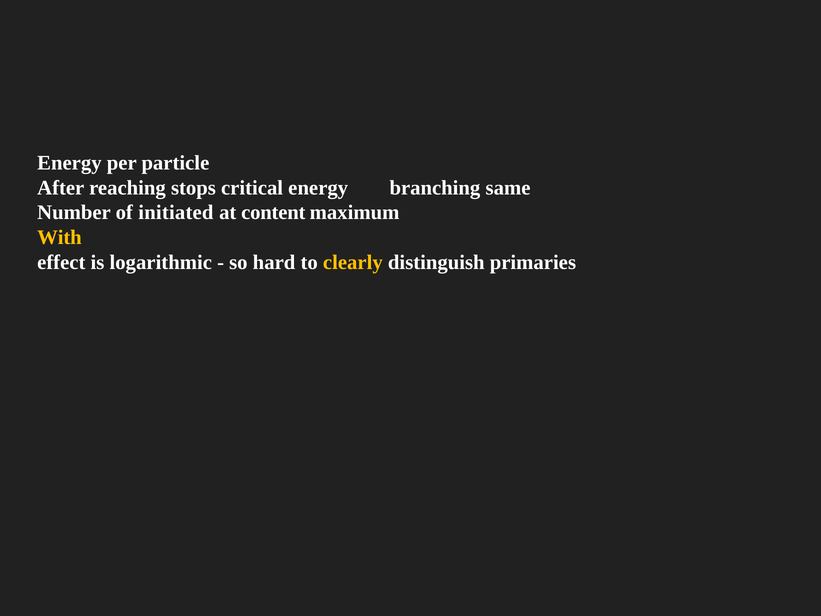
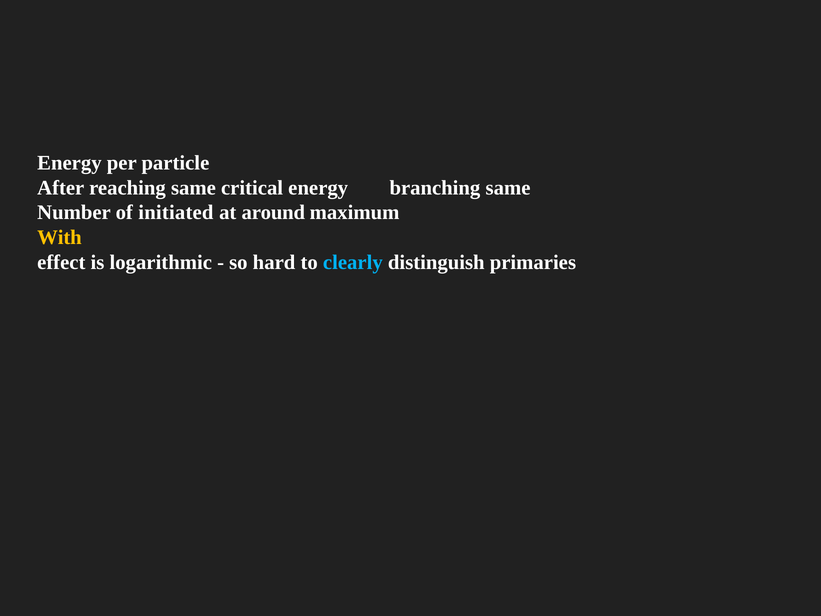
reaching stops: stops -> same
content: content -> around
clearly colour: yellow -> light blue
